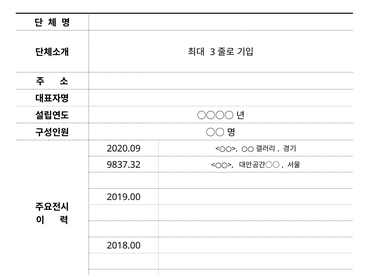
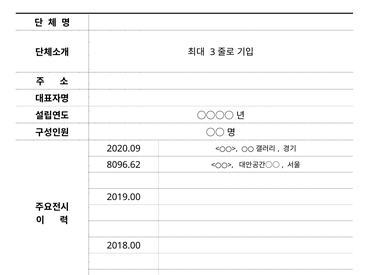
9837.32: 9837.32 -> 8096.62
